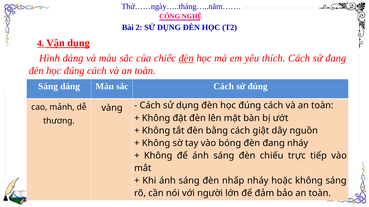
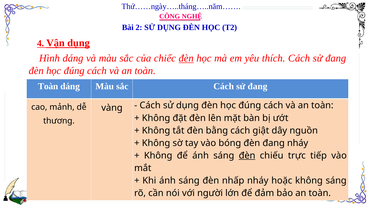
Sáng at (48, 86): Sáng -> Toàn
sắc Cách sử đúng: đúng -> đang
đèn at (247, 156) underline: none -> present
